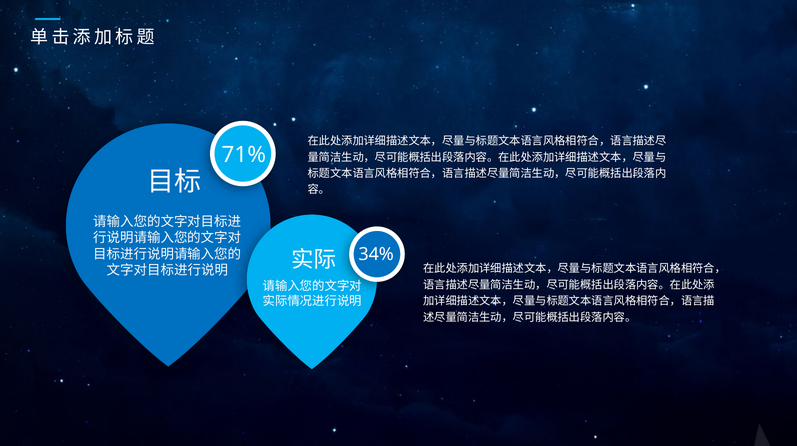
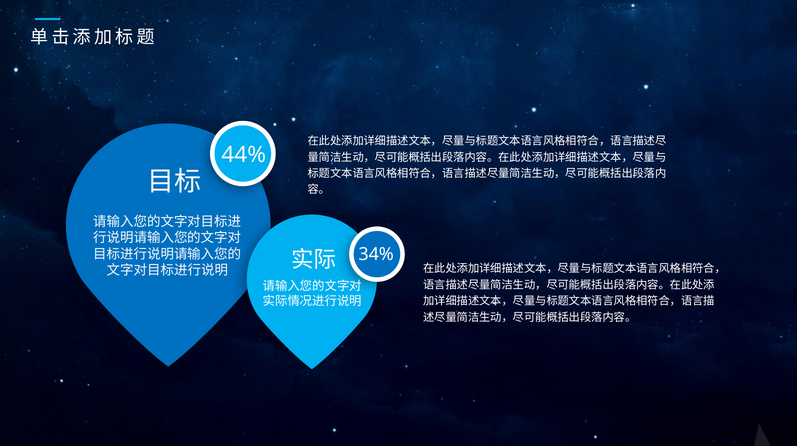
71%: 71% -> 44%
